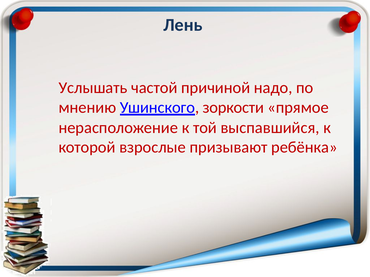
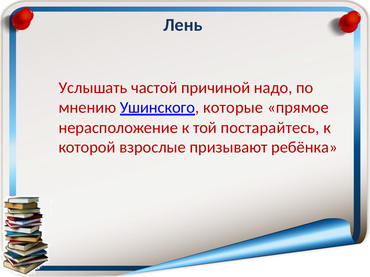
зоркости: зоркости -> которые
выспавшийся: выспавшийся -> постарайтесь
